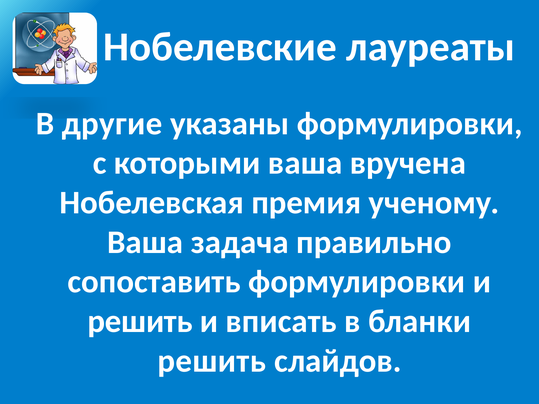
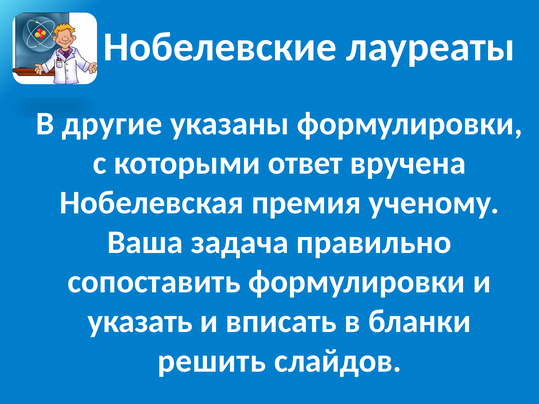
которыми ваша: ваша -> ответ
решить at (140, 321): решить -> указать
